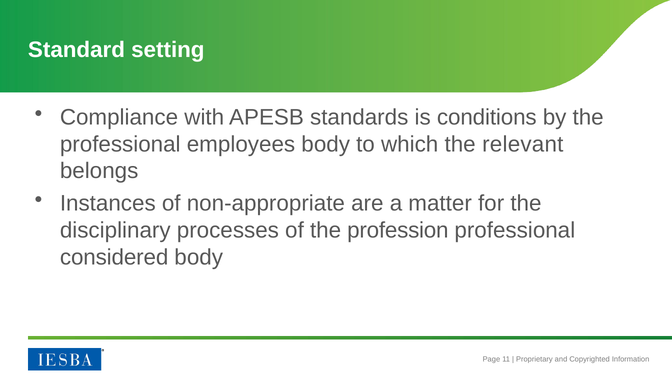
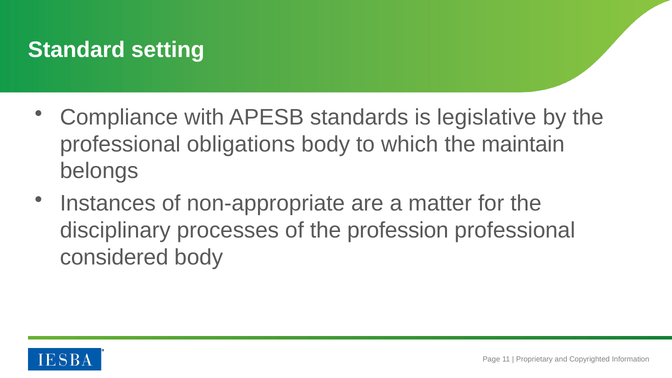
conditions: conditions -> legislative
employees: employees -> obligations
relevant: relevant -> maintain
